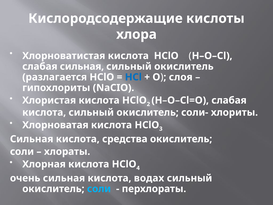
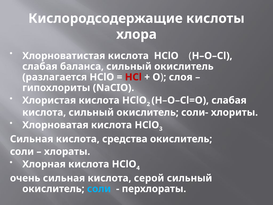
слабая сильная: сильная -> баланса
HCl colour: blue -> red
водах: водах -> серой
